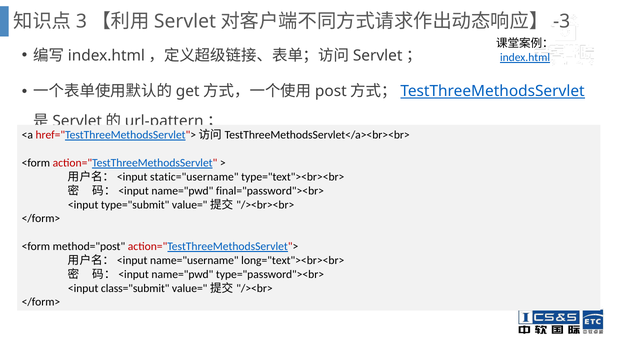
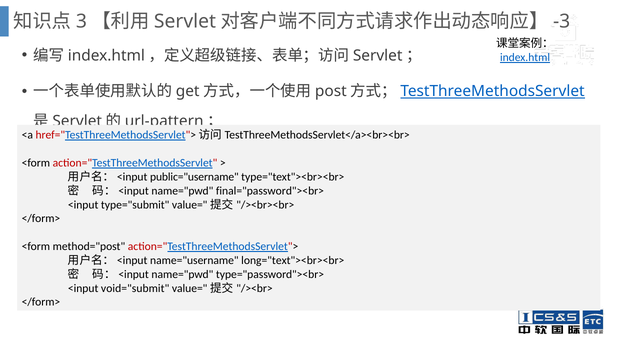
static="username: static="username -> public="username
class="submit: class="submit -> void="submit
